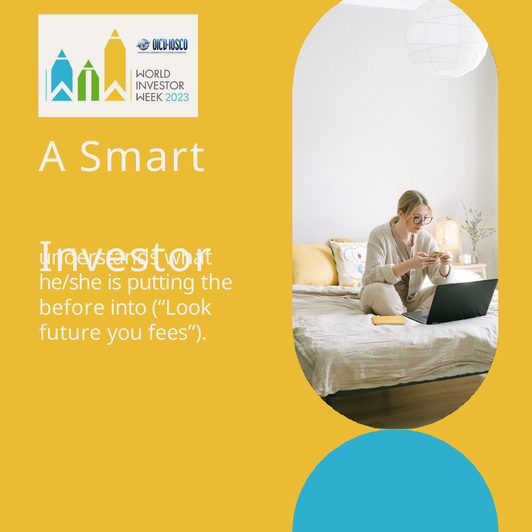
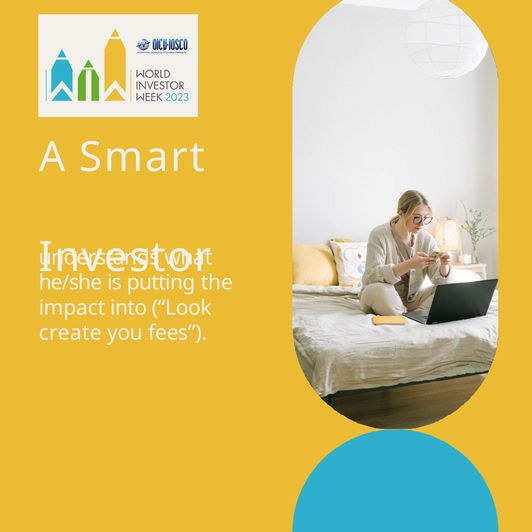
before: before -> impact
future: future -> create
